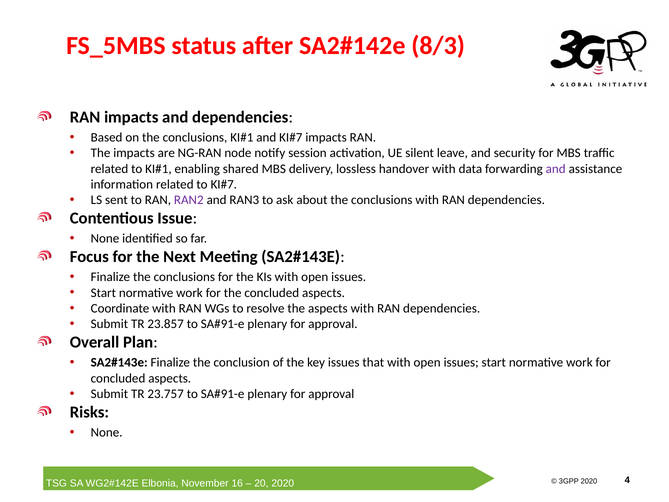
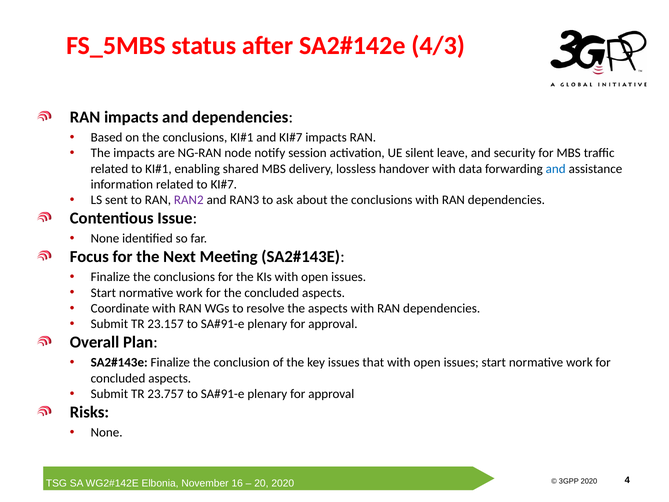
8/3: 8/3 -> 4/3
and at (556, 169) colour: purple -> blue
23.857: 23.857 -> 23.157
